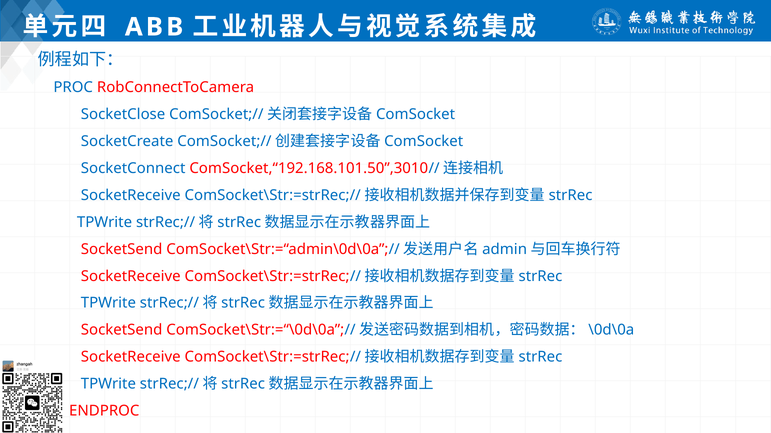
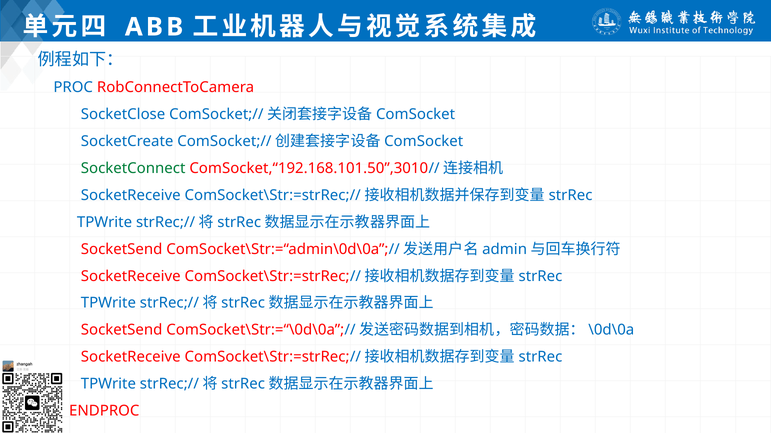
SocketConnect colour: blue -> green
